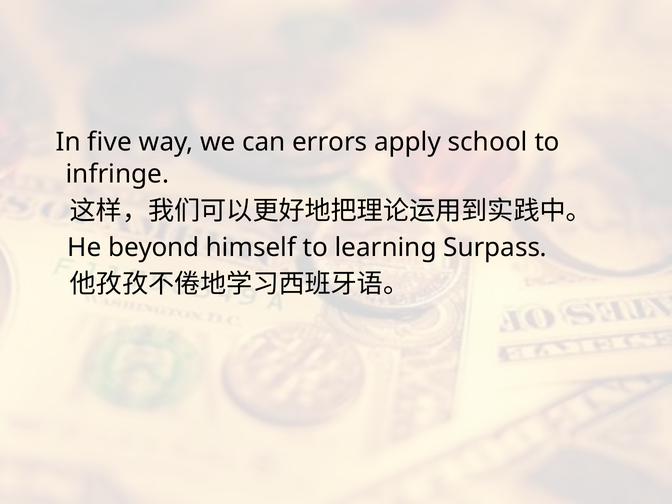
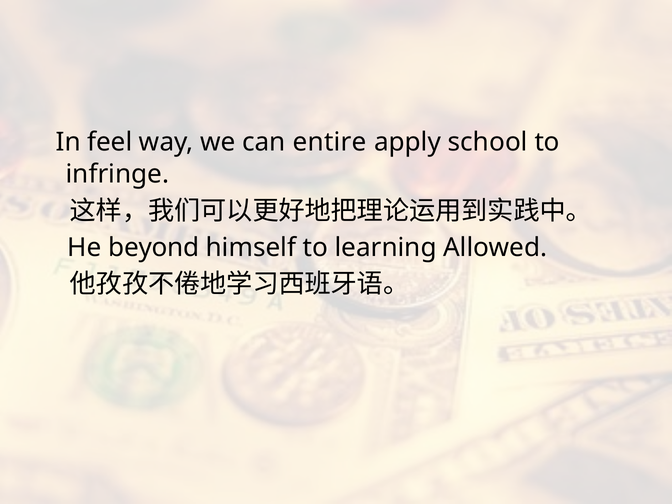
five: five -> feel
errors: errors -> entire
Surpass: Surpass -> Allowed
